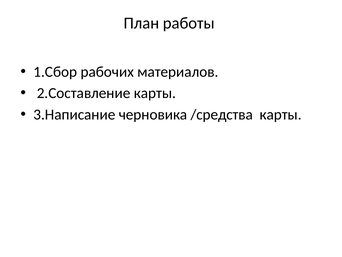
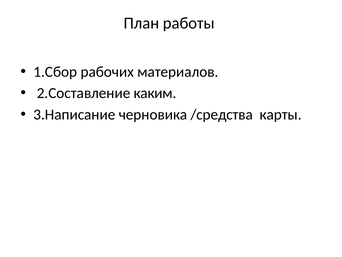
2.Составление карты: карты -> каким
